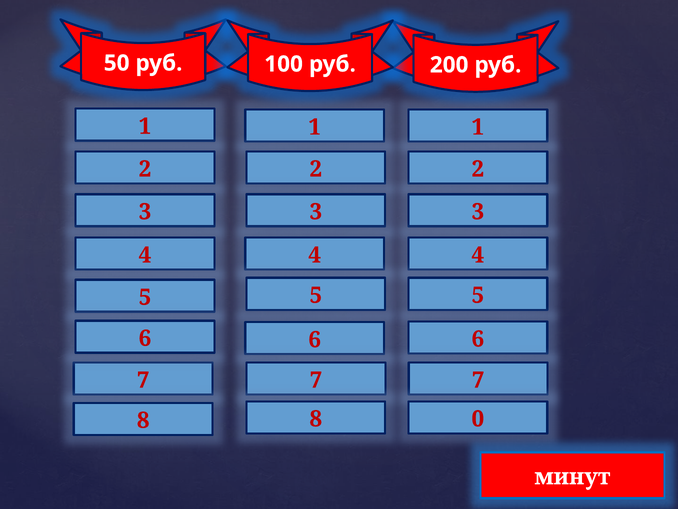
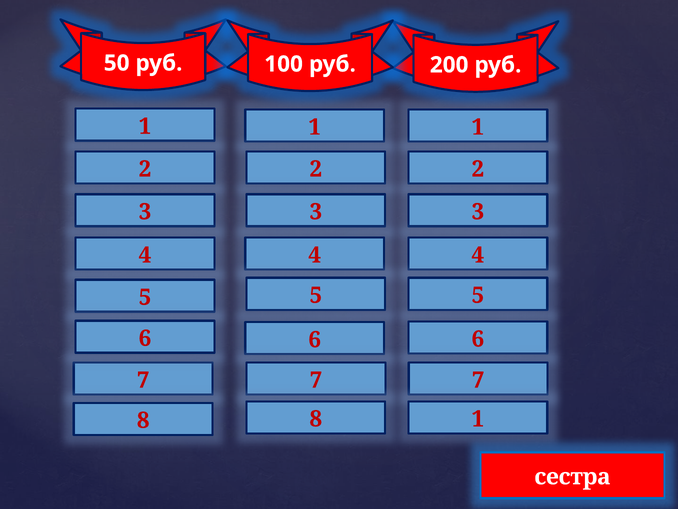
8 0: 0 -> 1
минут: минут -> сестра
